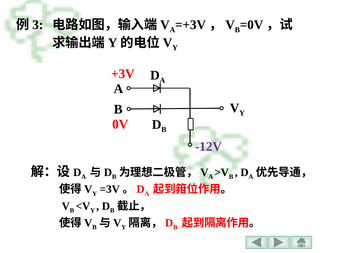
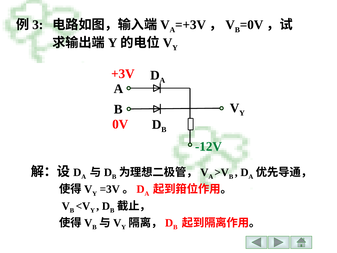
-12V colour: purple -> green
